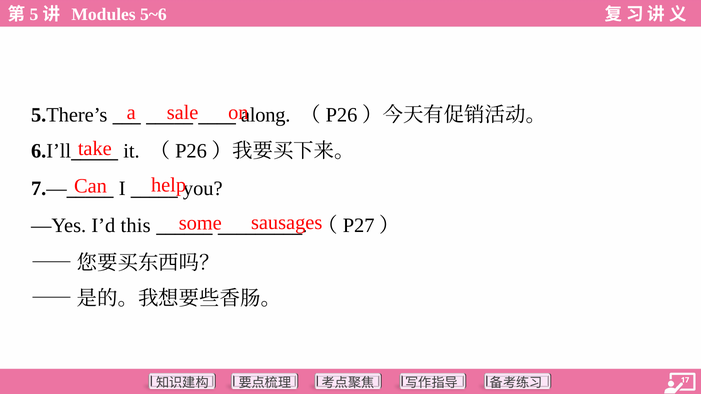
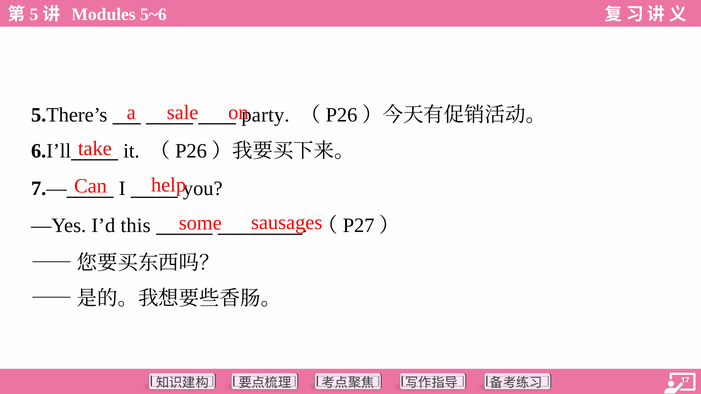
along: along -> party
